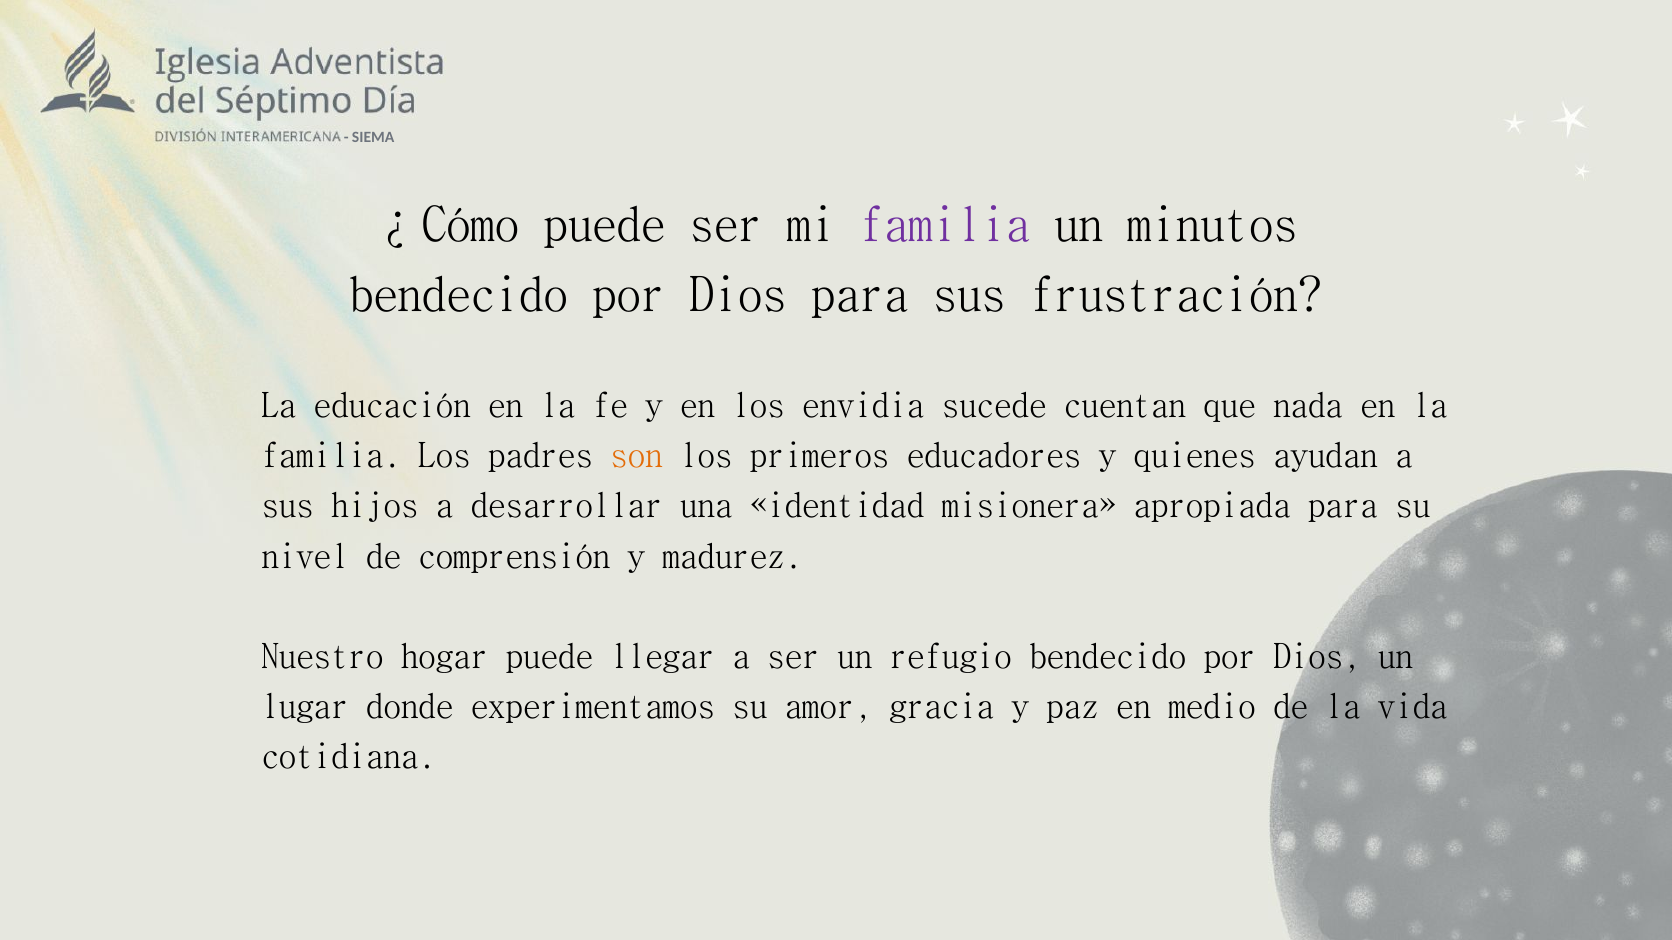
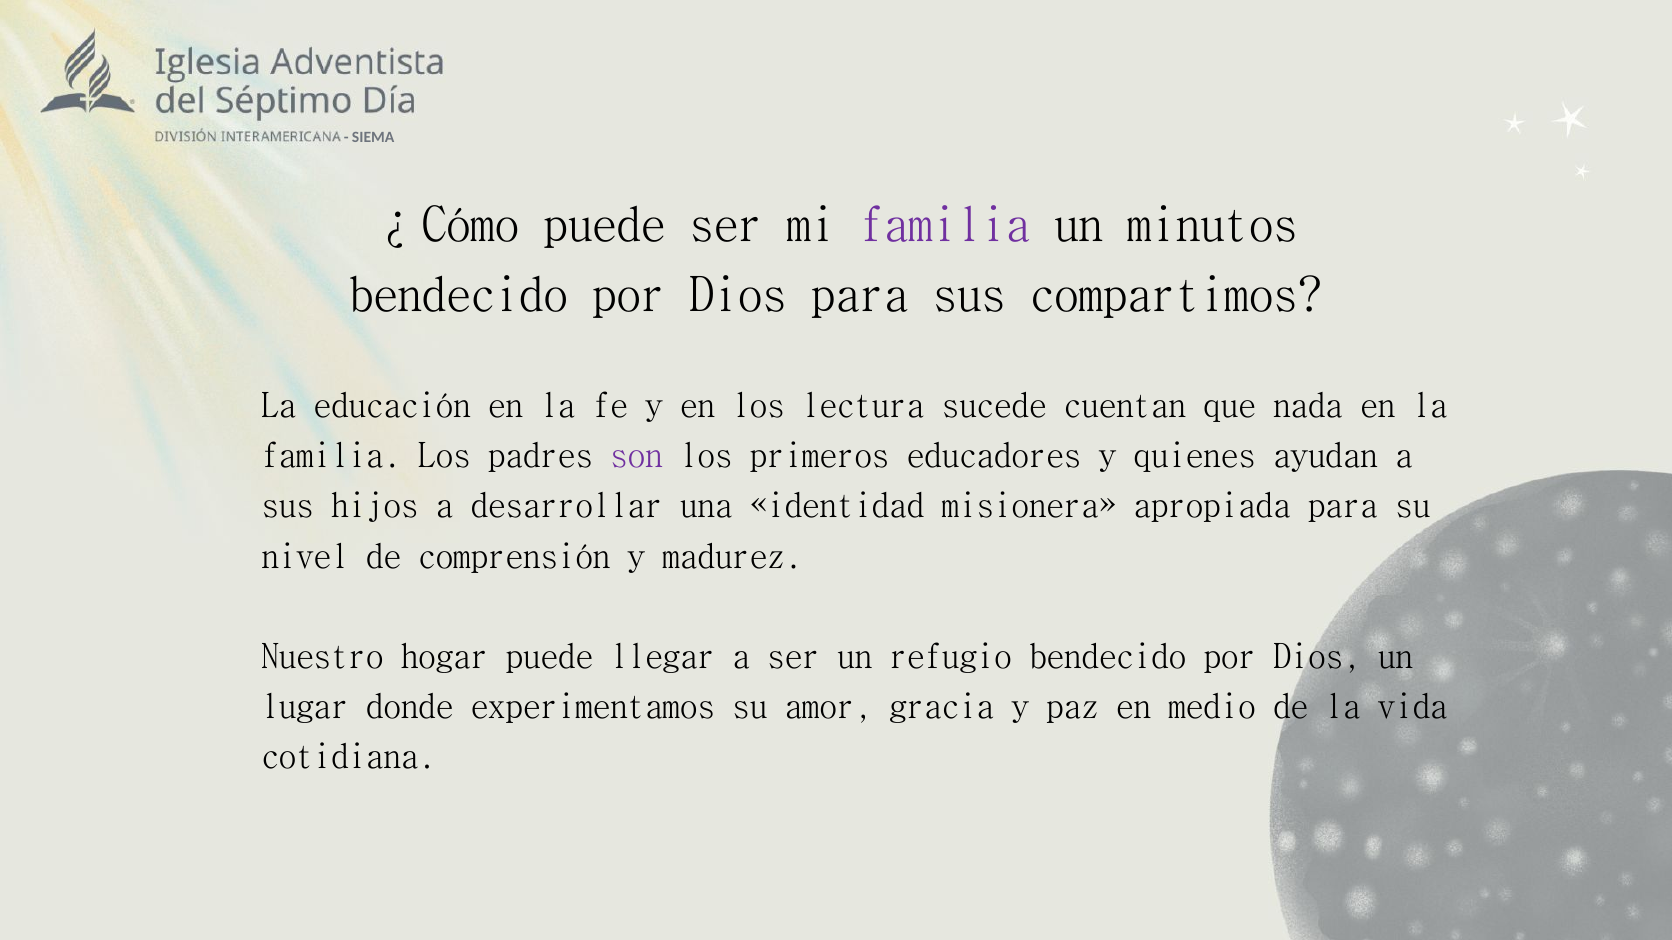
frustración: frustración -> compartimos
envidia: envidia -> lectura
son colour: orange -> purple
